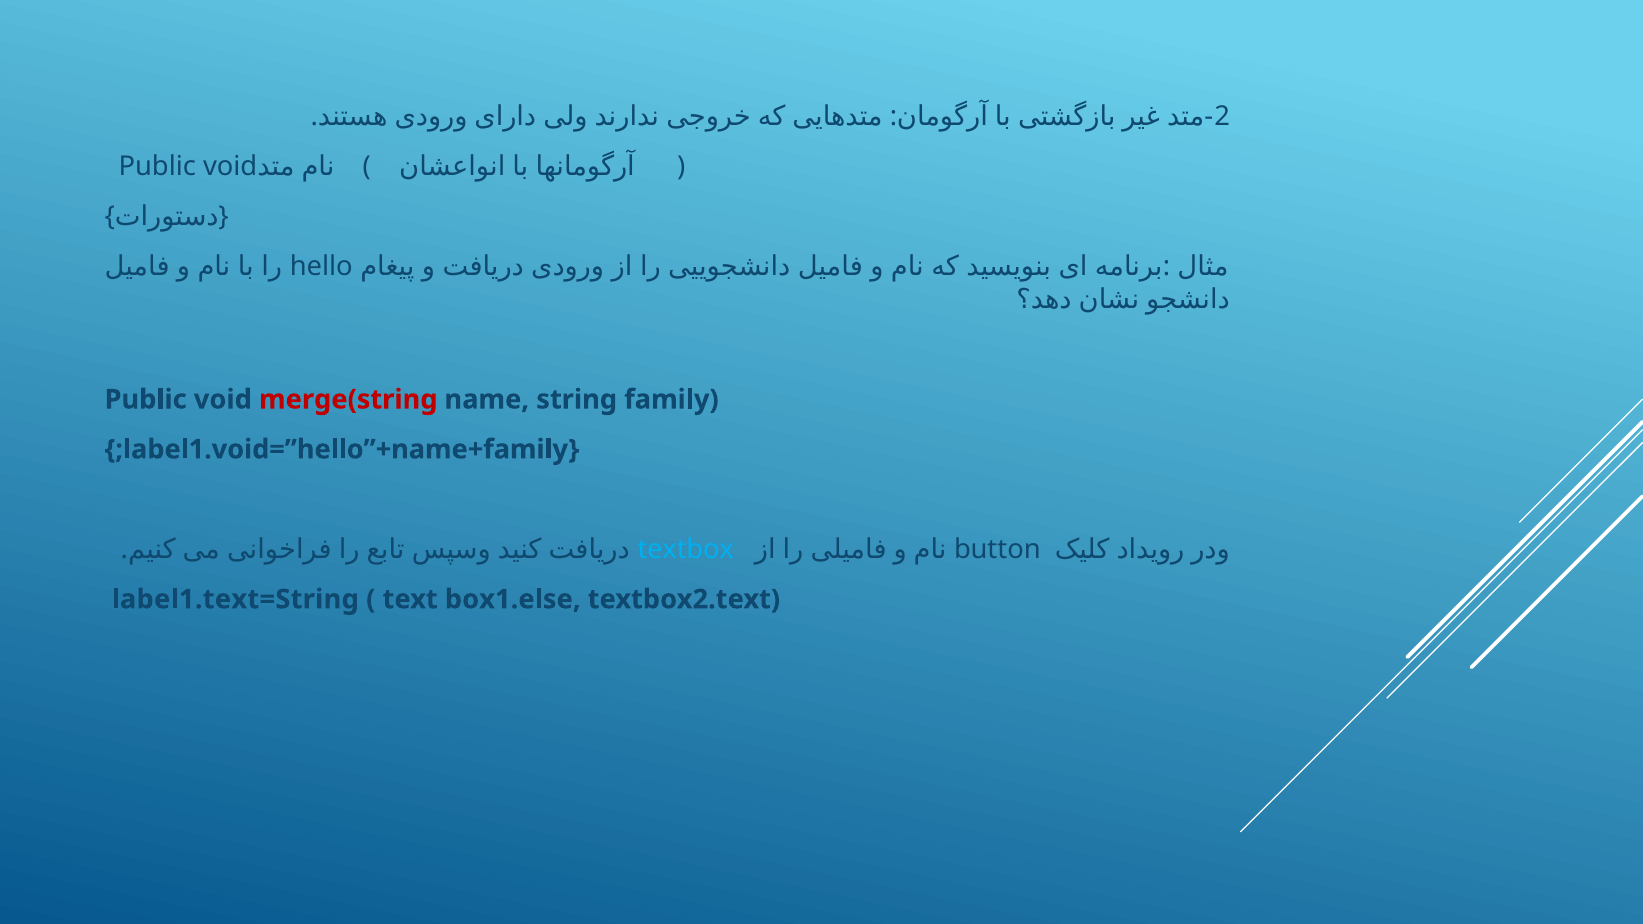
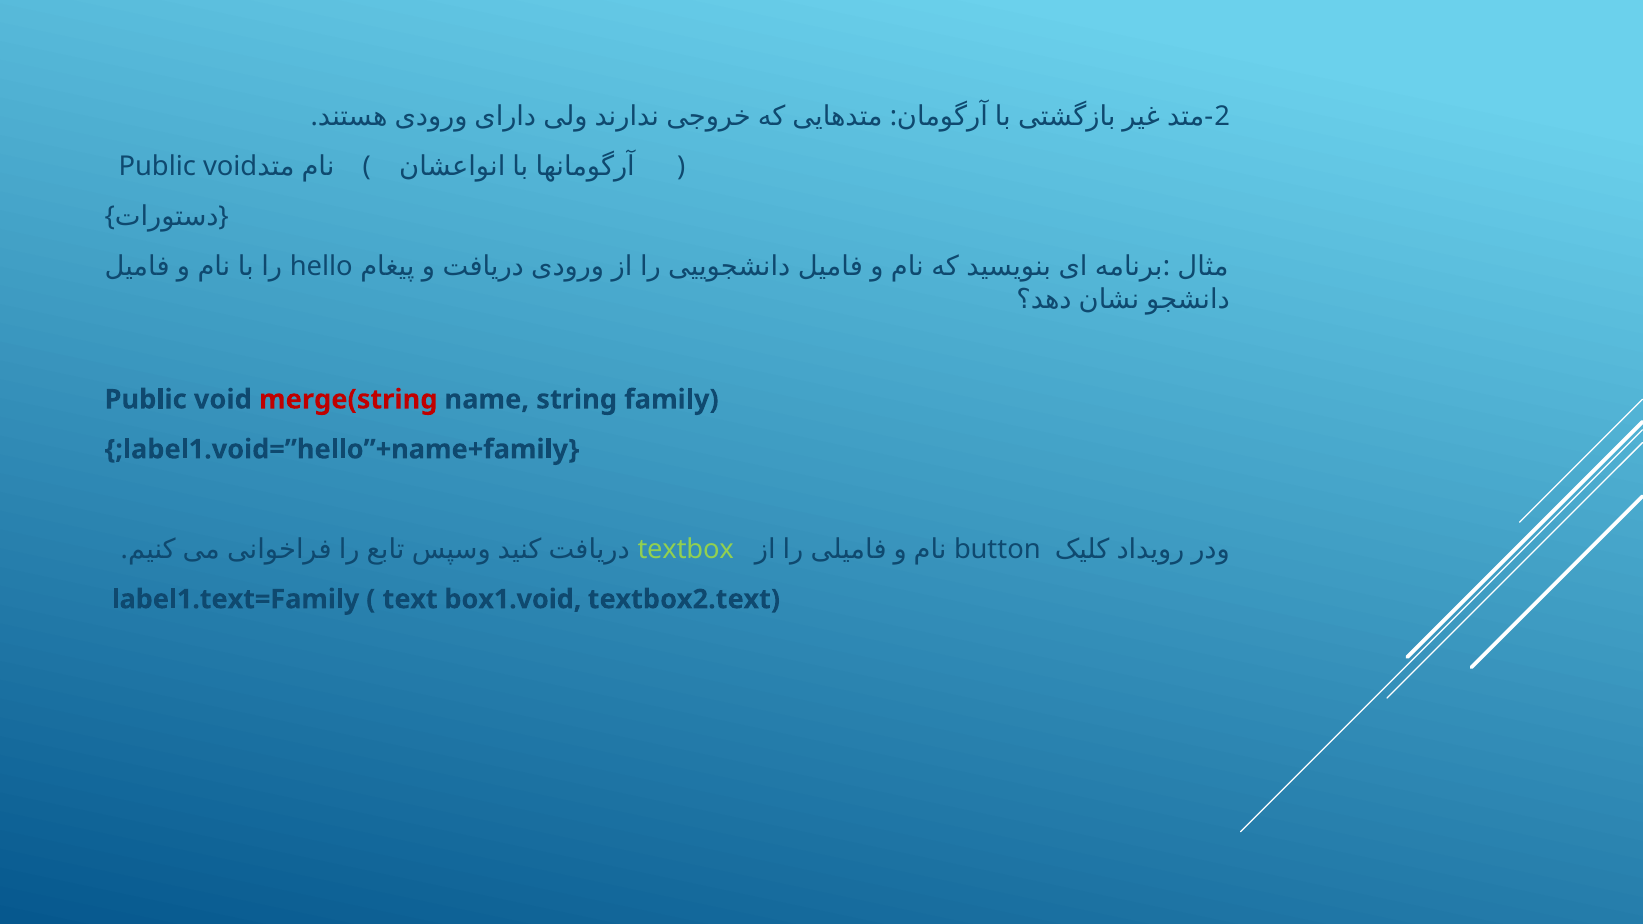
textbox colour: light blue -> light green
label1.text=String: label1.text=String -> label1.text=Family
box1.else: box1.else -> box1.void
